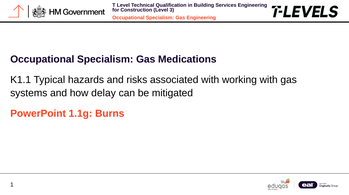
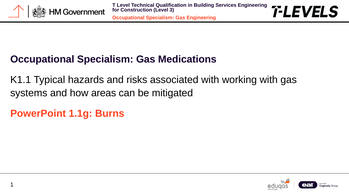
delay: delay -> areas
